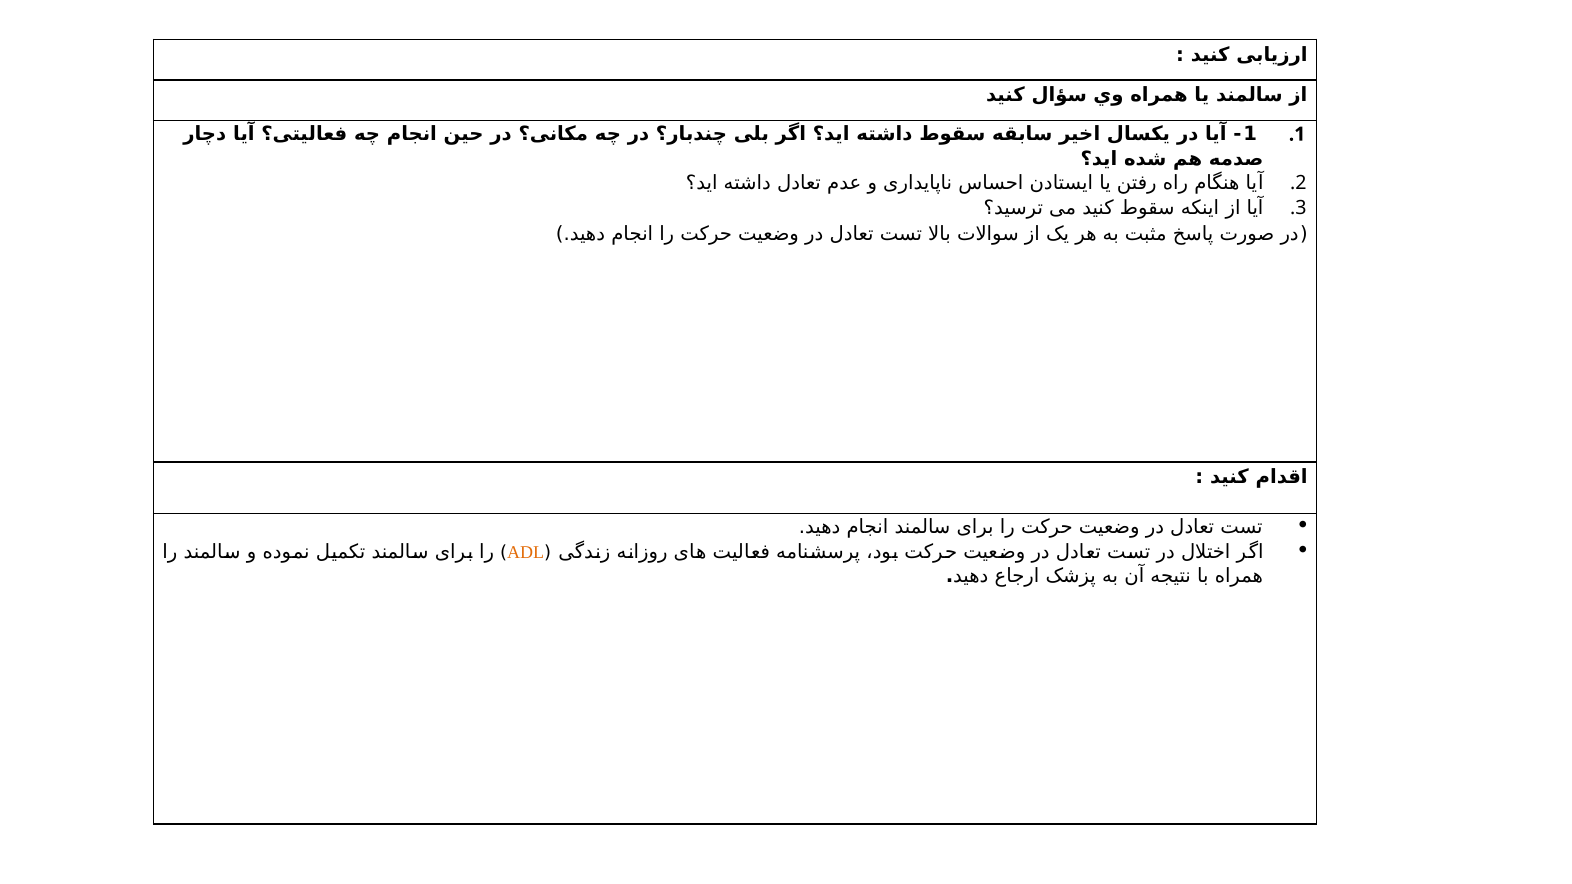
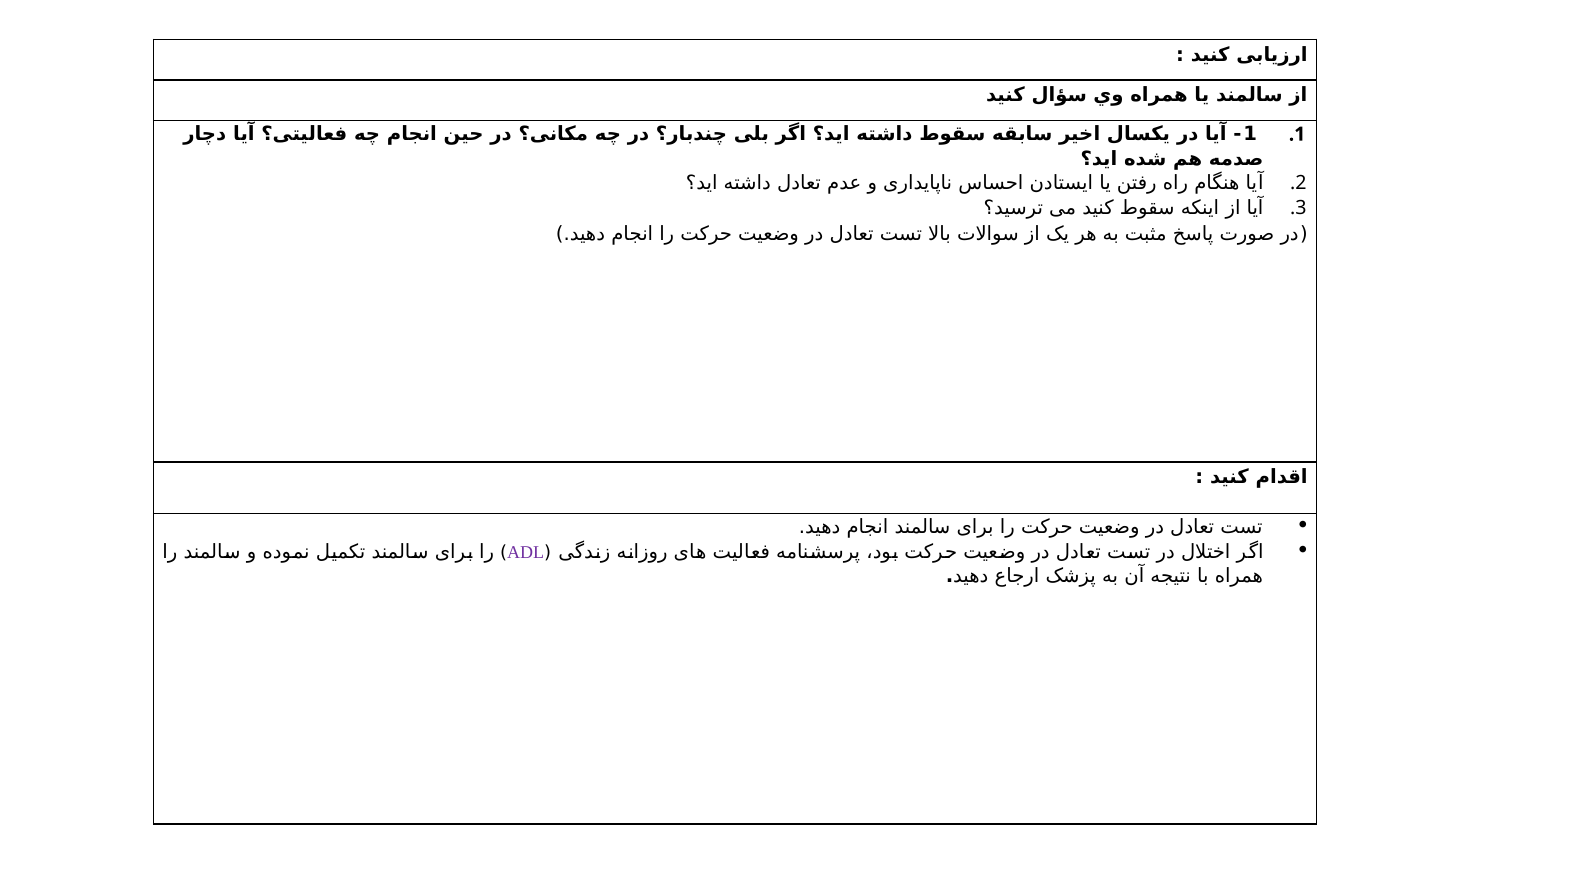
ADL colour: orange -> purple
